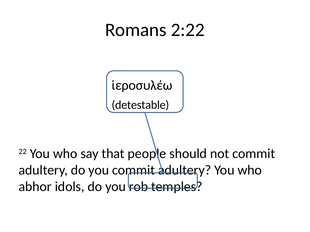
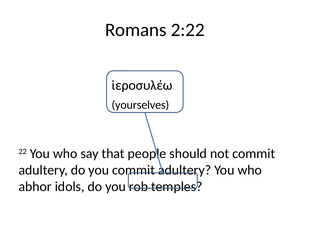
detestable: detestable -> yourselves
